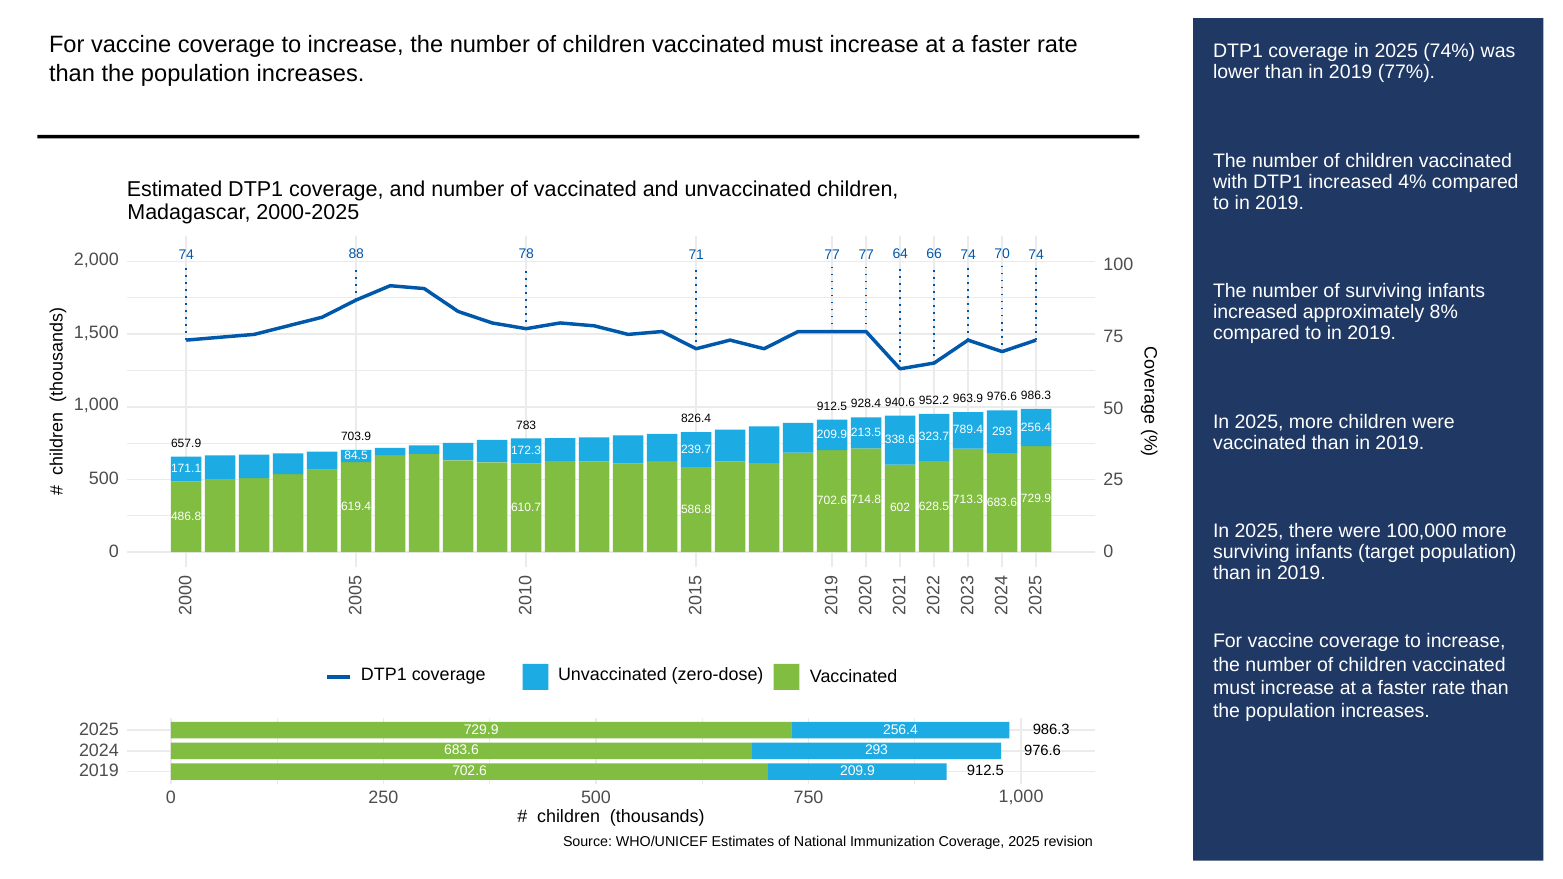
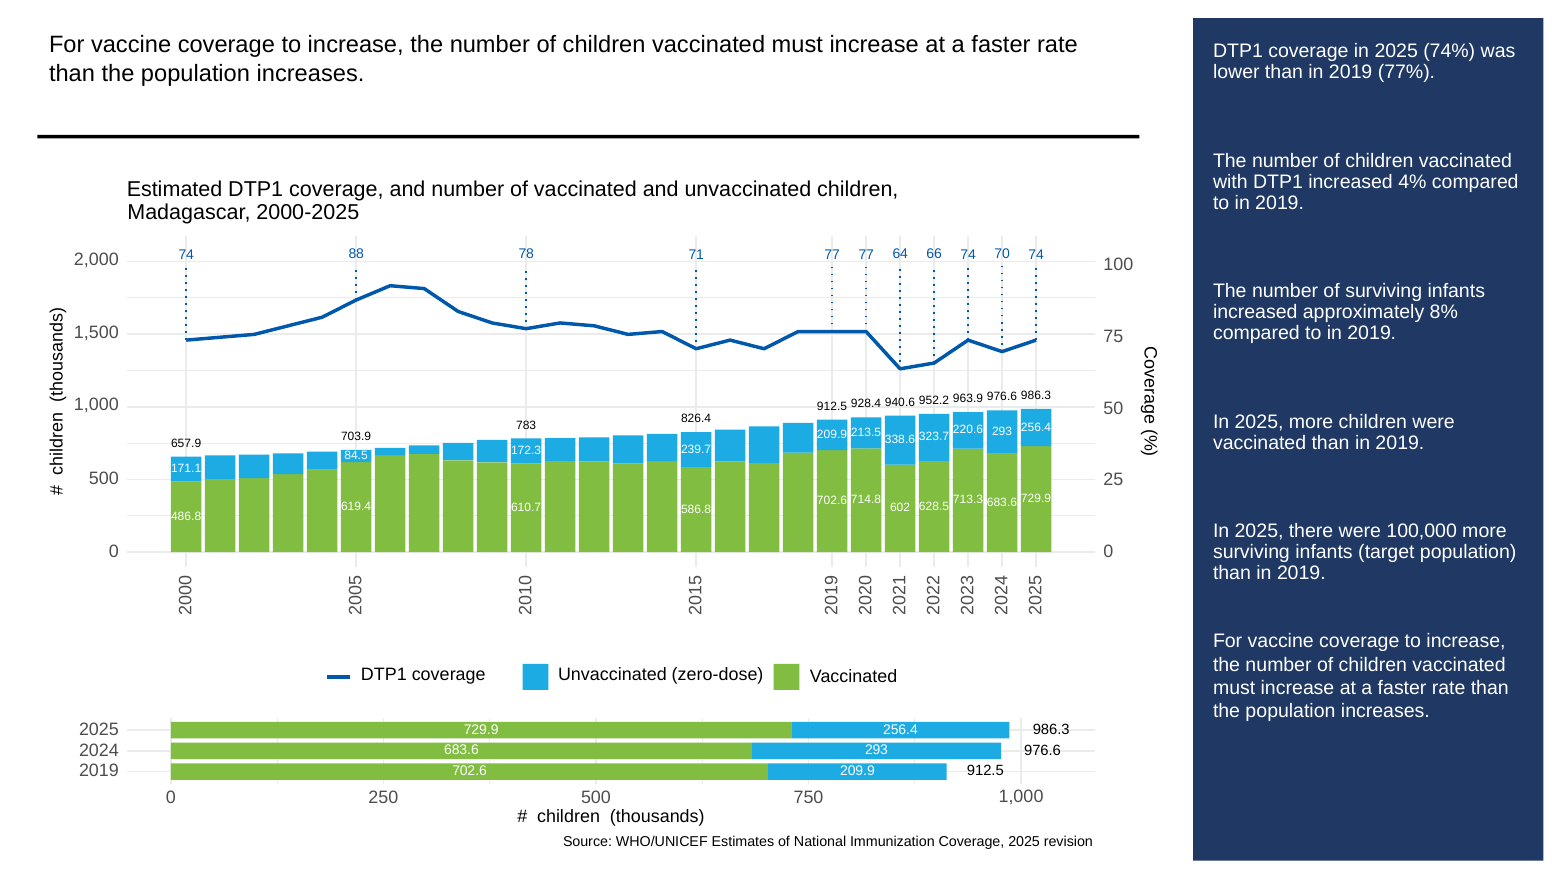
789.4: 789.4 -> 220.6
